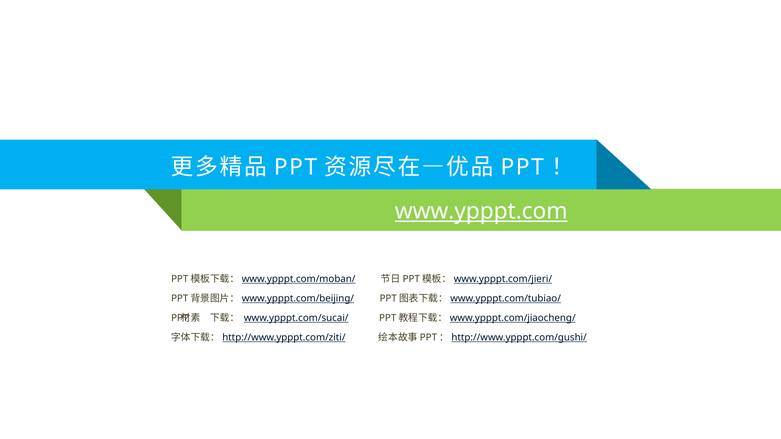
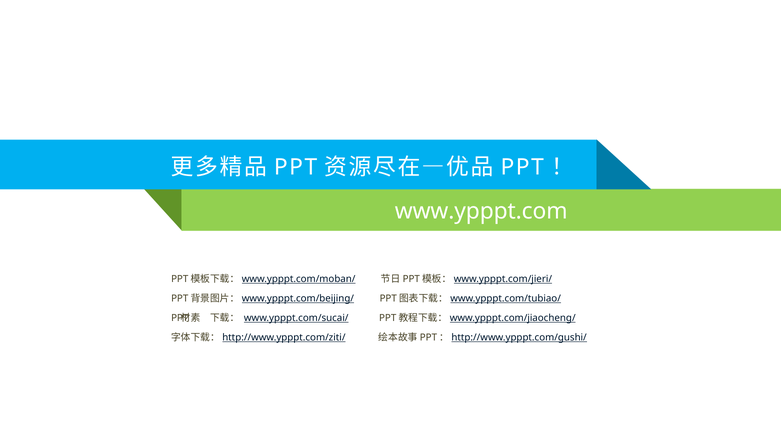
www.ypppt.com underline: present -> none
